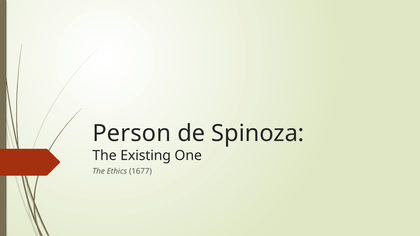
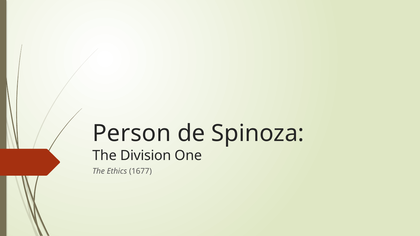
Existing: Existing -> Division
